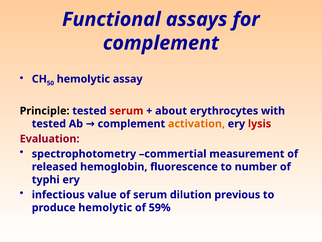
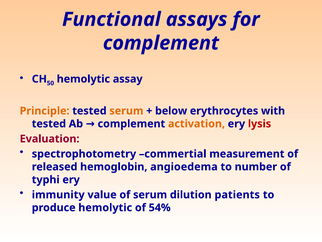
Principle colour: black -> orange
serum at (126, 111) colour: red -> orange
about: about -> below
fluorescence: fluorescence -> angioedema
infectious: infectious -> immunity
previous: previous -> patients
59%: 59% -> 54%
